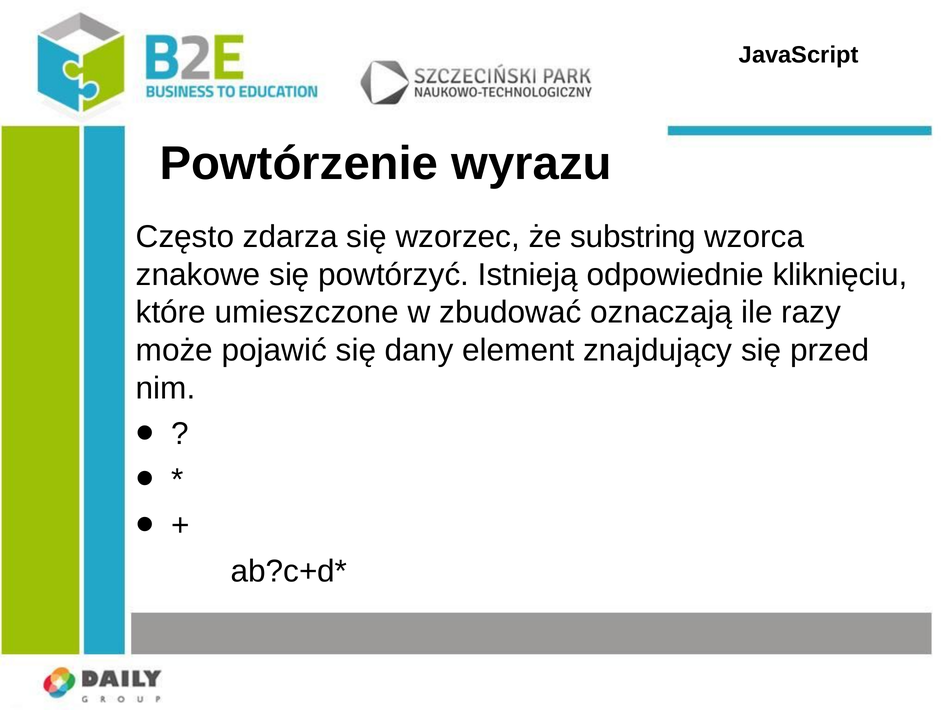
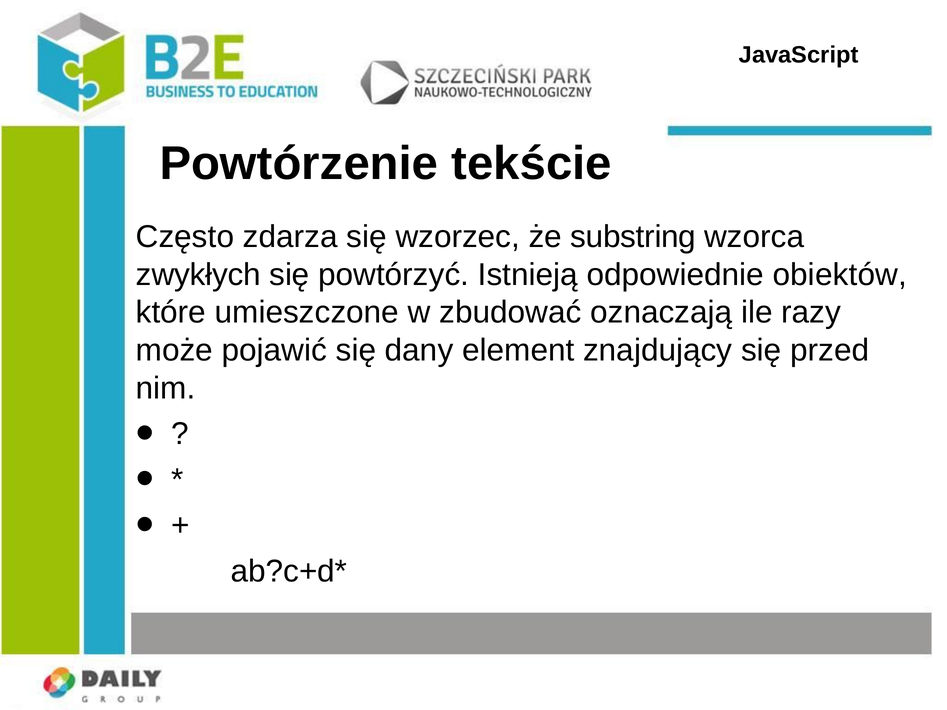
wyrazu: wyrazu -> tekście
znakowe: znakowe -> zwykłych
kliknięciu: kliknięciu -> obiektów
